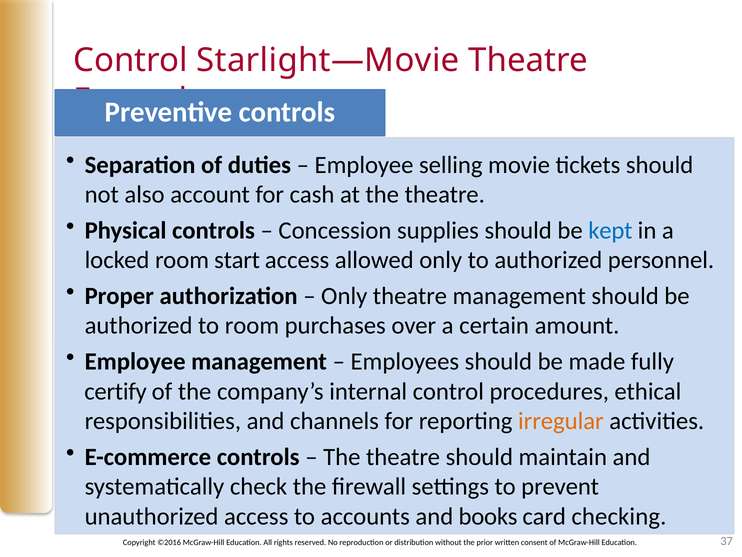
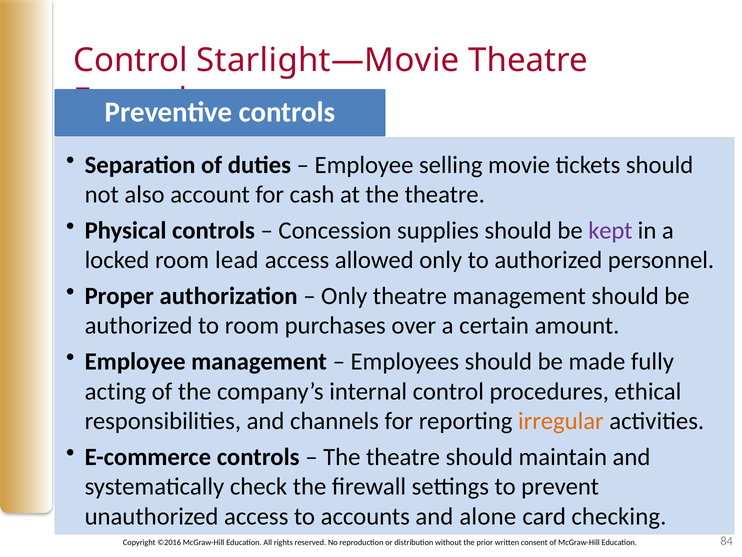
kept colour: blue -> purple
start: start -> lead
certify: certify -> acting
books: books -> alone
37: 37 -> 84
